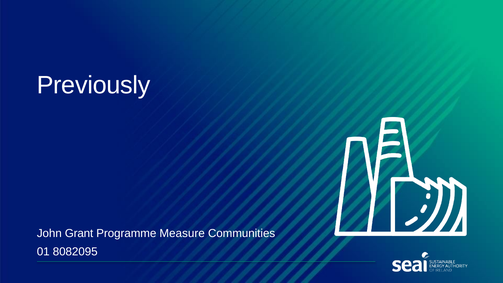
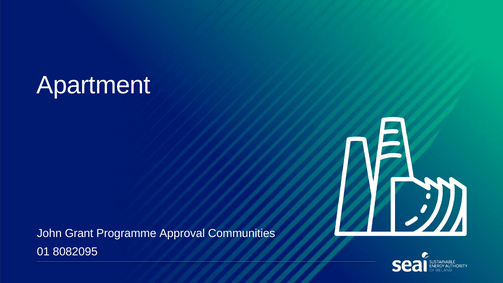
Previously: Previously -> Apartment
Measure: Measure -> Approval
